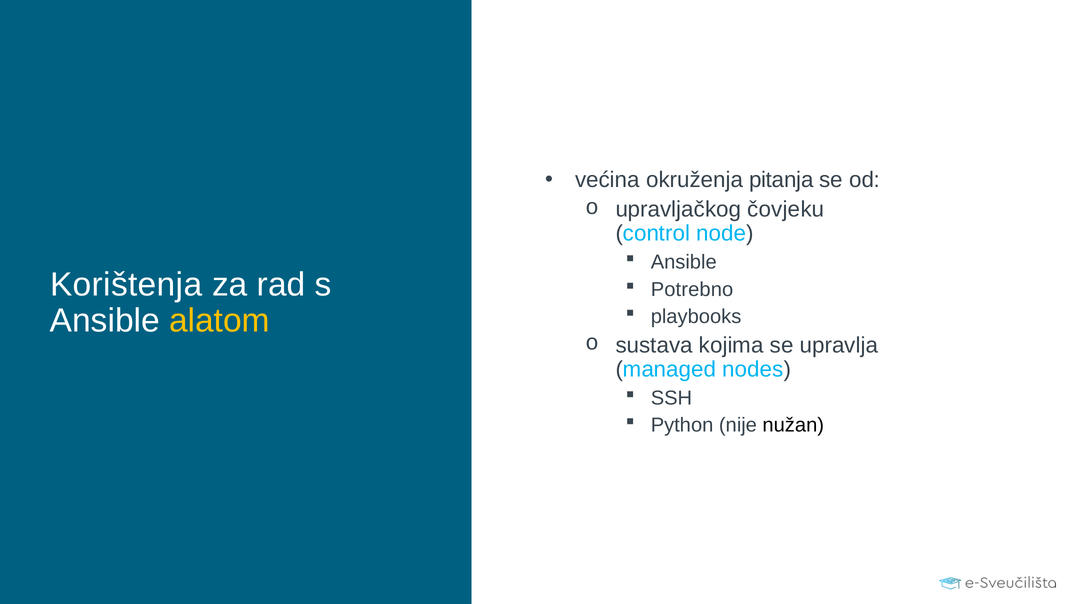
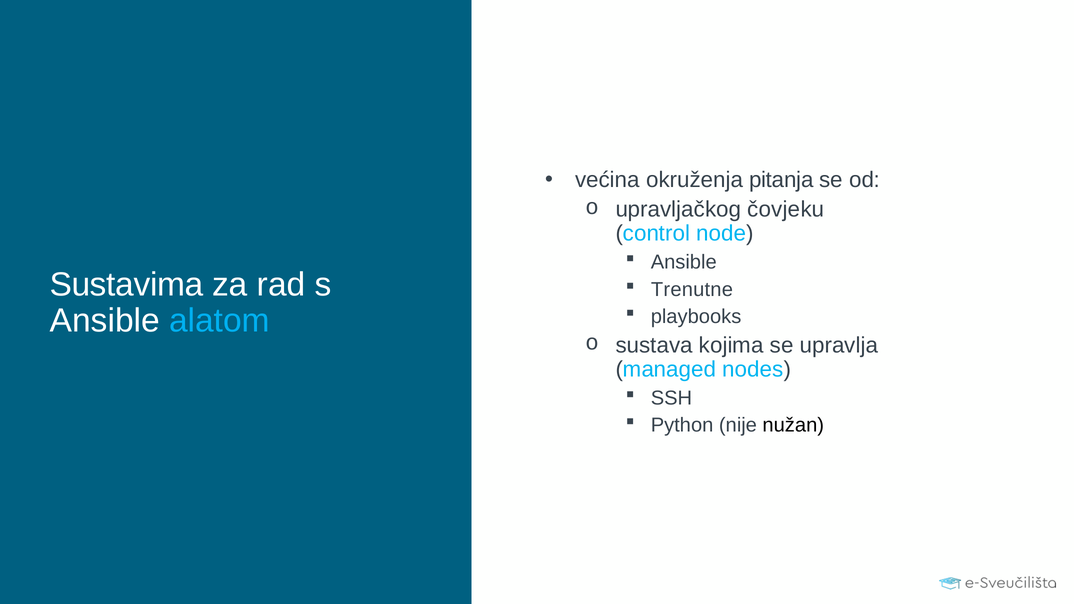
Korištenja: Korištenja -> Sustavima
Potrebno: Potrebno -> Trenutne
alatom colour: yellow -> light blue
